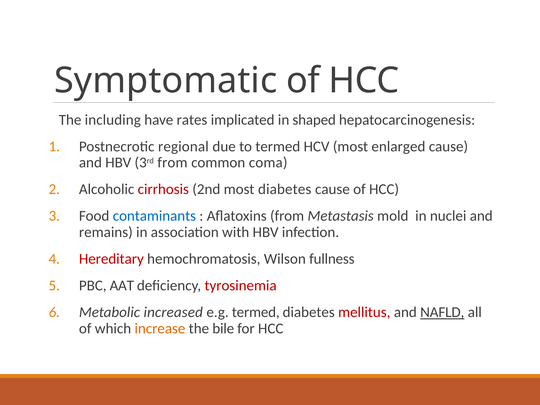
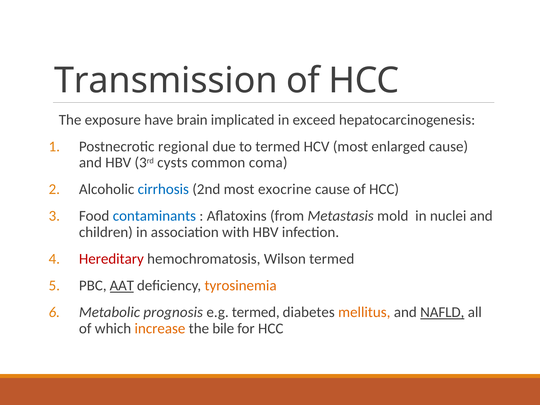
Symptomatic: Symptomatic -> Transmission
including: including -> exposure
rates: rates -> brain
shaped: shaped -> exceed
3rd from: from -> cysts
cirrhosis colour: red -> blue
most diabetes: diabetes -> exocrine
remains: remains -> children
Wilson fullness: fullness -> termed
AAT underline: none -> present
tyrosinemia colour: red -> orange
increased: increased -> prognosis
mellitus colour: red -> orange
